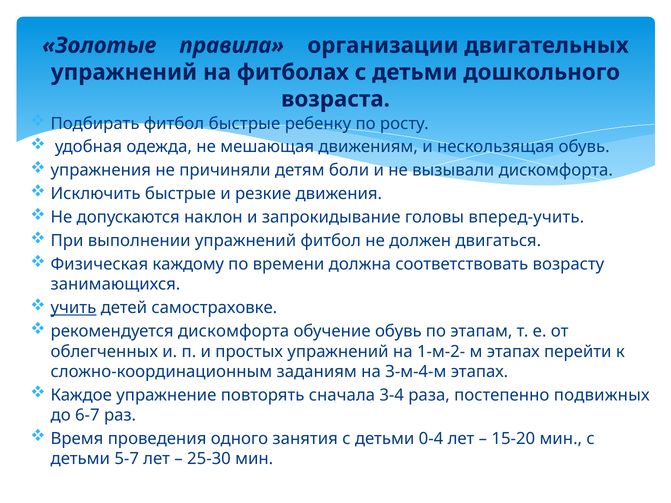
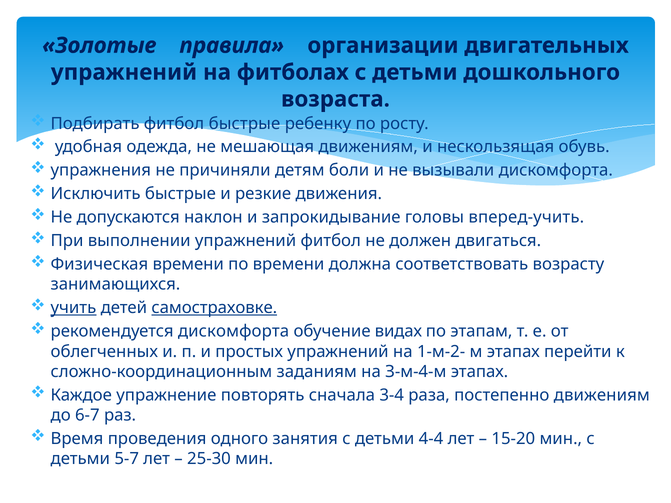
Физическая каждому: каждому -> времени
самостраховке underline: none -> present
обучение обувь: обувь -> видах
постепенно подвижных: подвижных -> движениям
0-4: 0-4 -> 4-4
